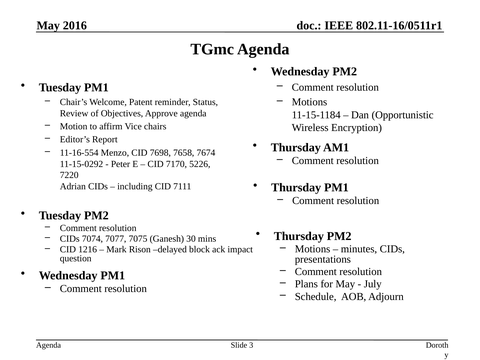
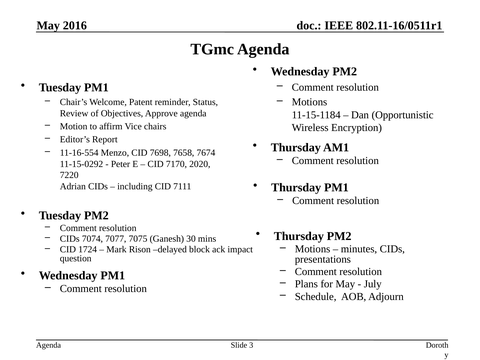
5226: 5226 -> 2020
1216: 1216 -> 1724
